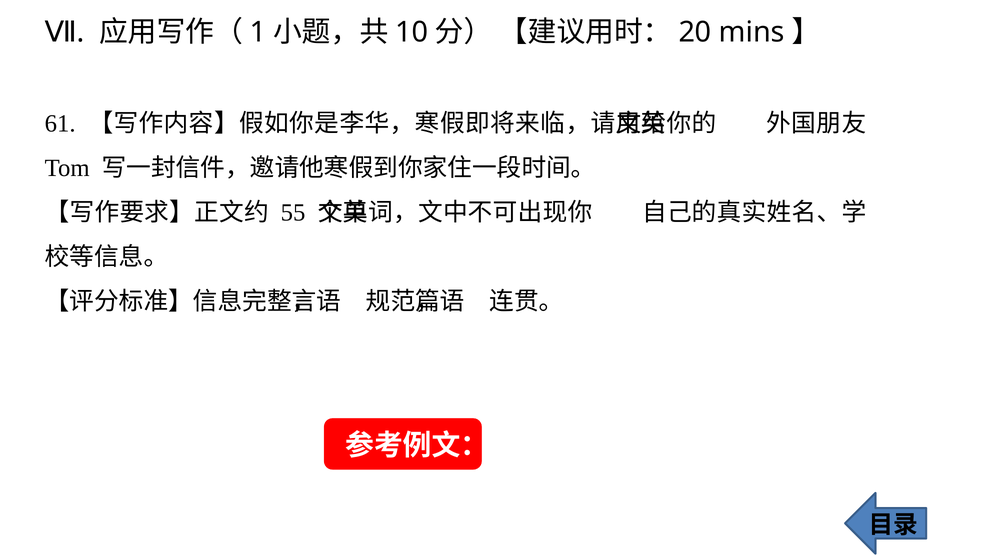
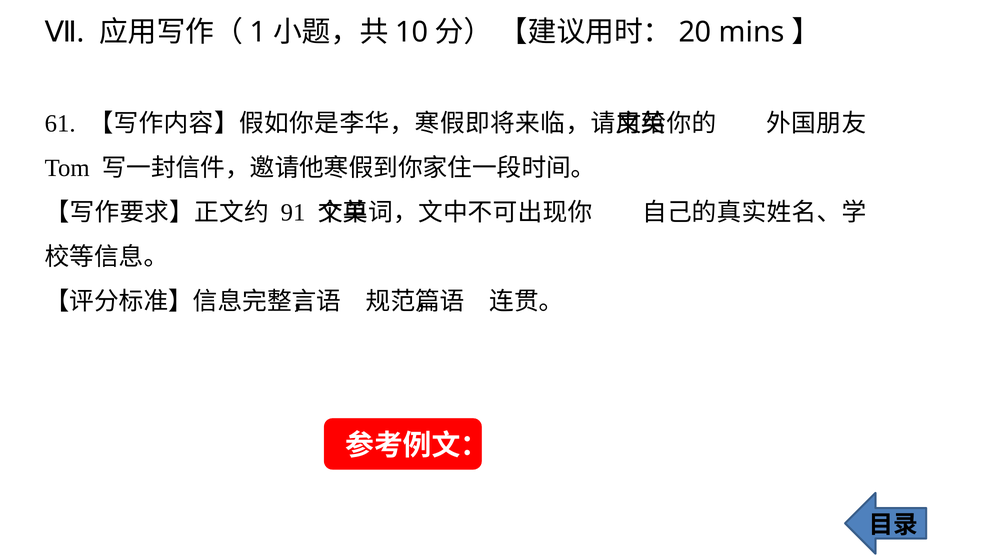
55: 55 -> 91
